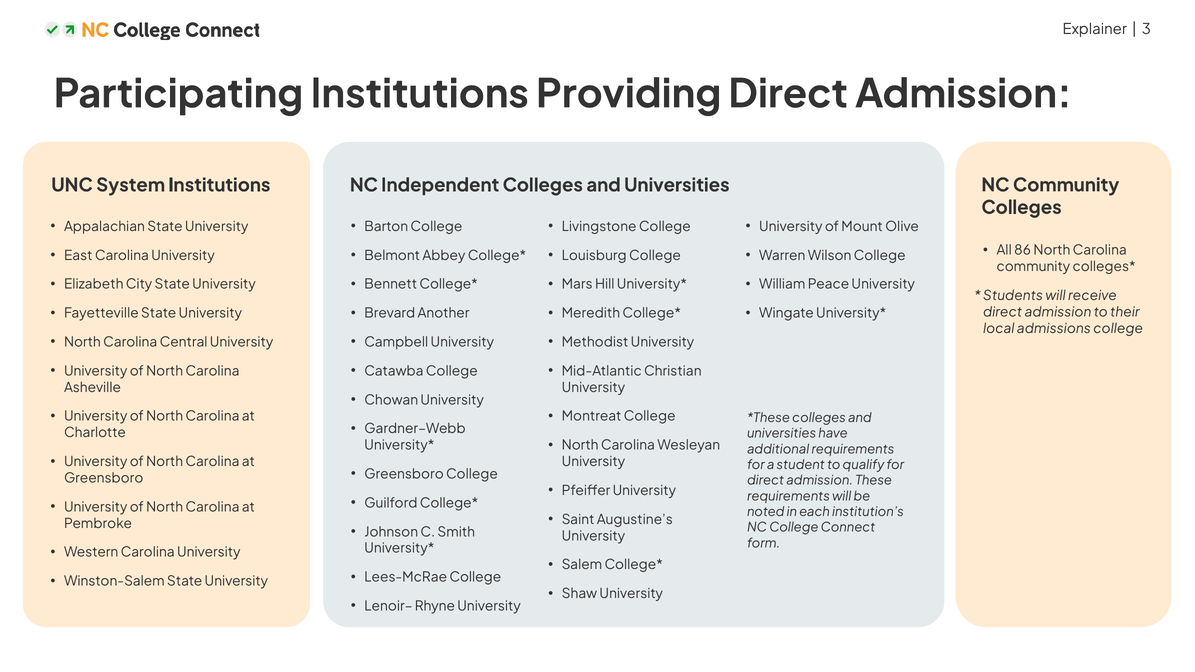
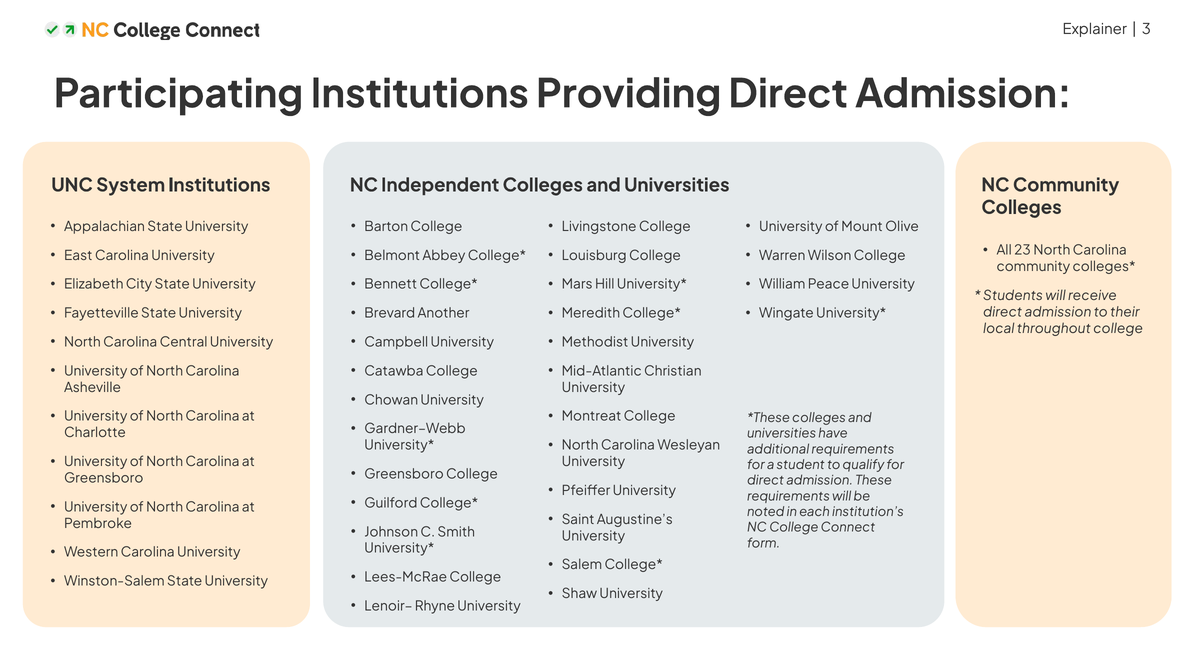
86: 86 -> 23
admissions: admissions -> throughout
